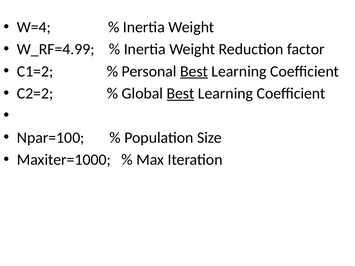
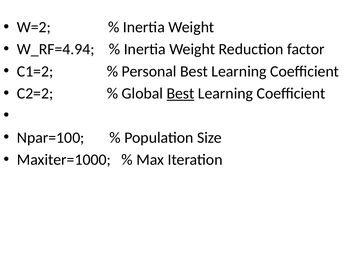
W=4: W=4 -> W=2
W_RF=4.99: W_RF=4.99 -> W_RF=4.94
Best at (194, 71) underline: present -> none
